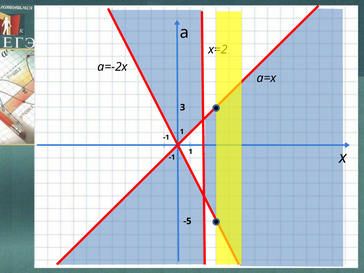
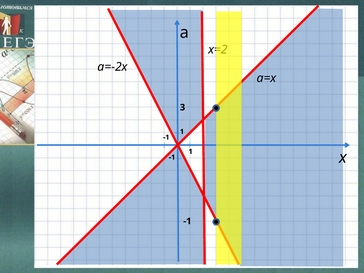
-5 at (187, 221): -5 -> -1
